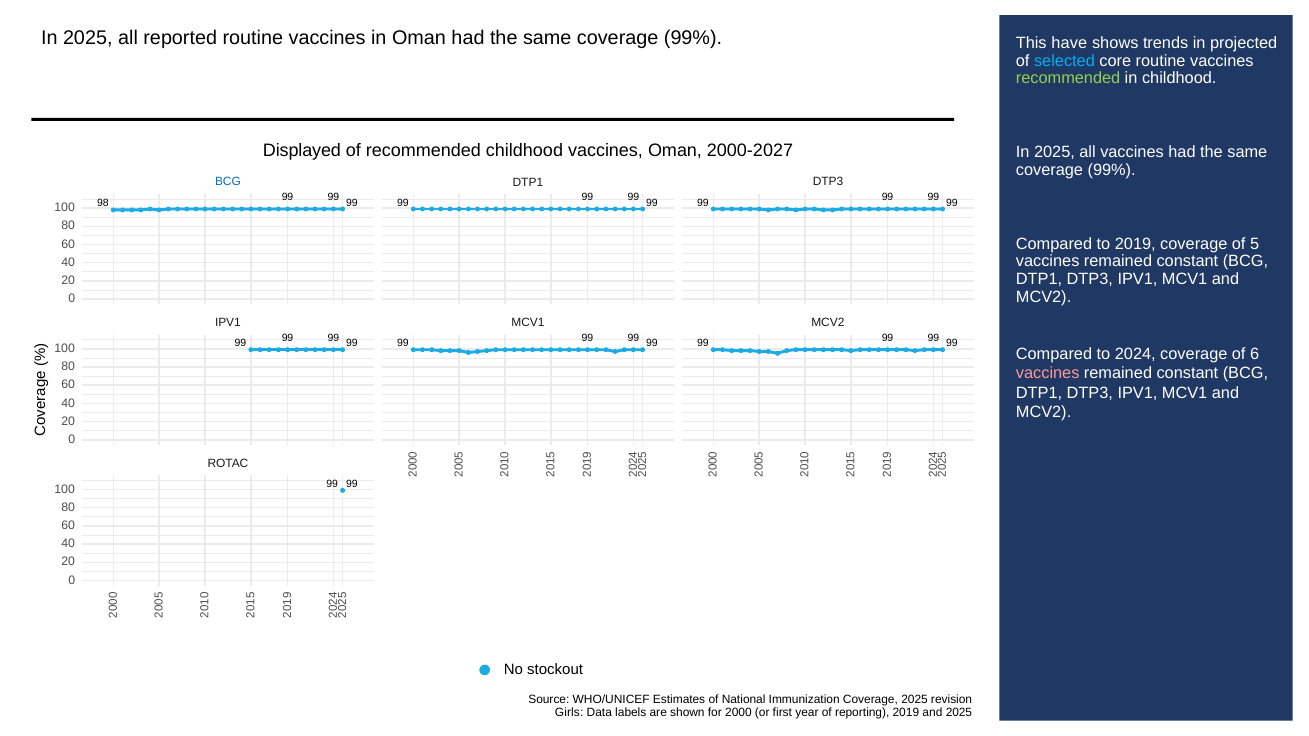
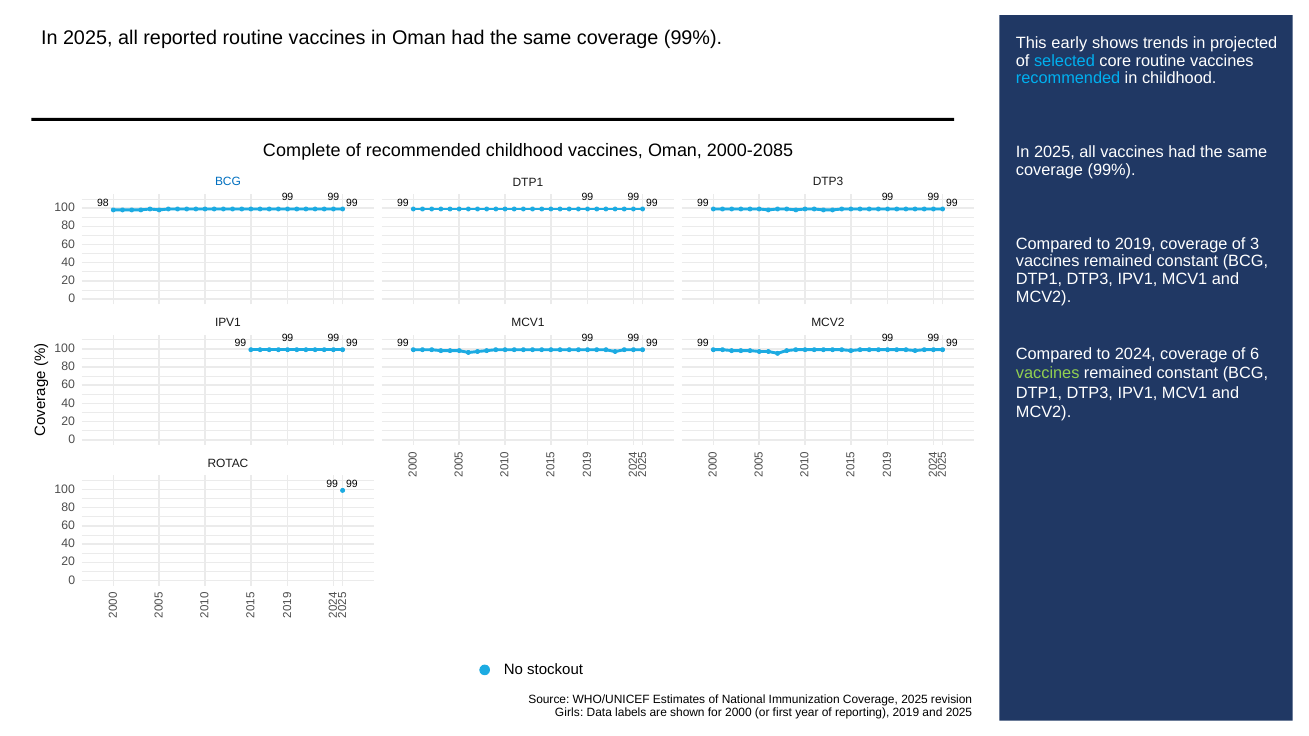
have: have -> early
recommended at (1068, 78) colour: light green -> light blue
Displayed: Displayed -> Complete
2000-2027: 2000-2027 -> 2000-2085
of 5: 5 -> 3
vaccines at (1048, 373) colour: pink -> light green
